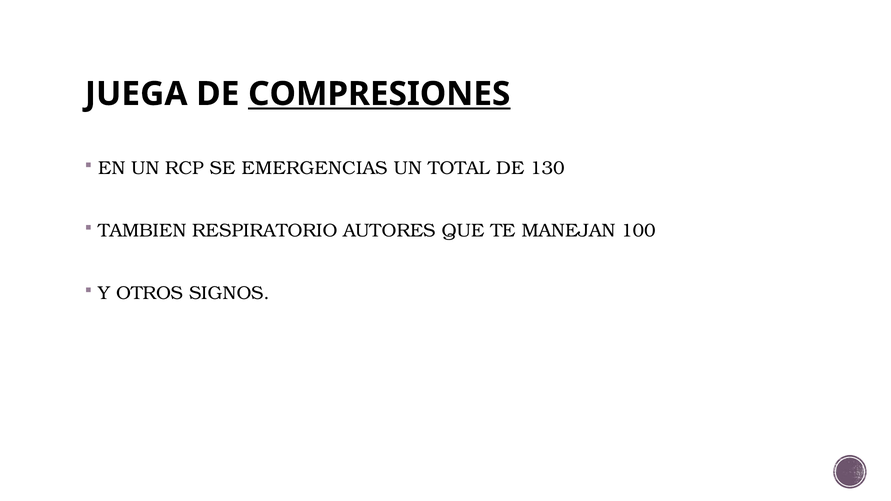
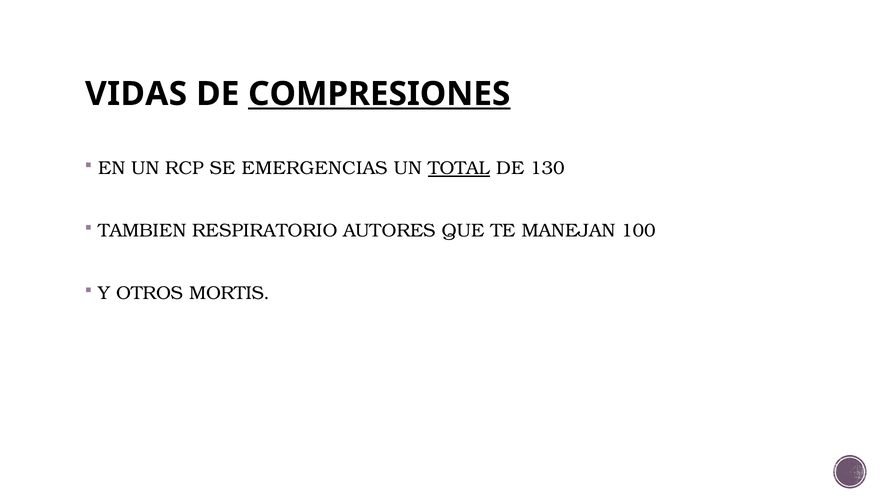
JUEGA: JUEGA -> VIDAS
TOTAL underline: none -> present
SIGNOS: SIGNOS -> MORTIS
